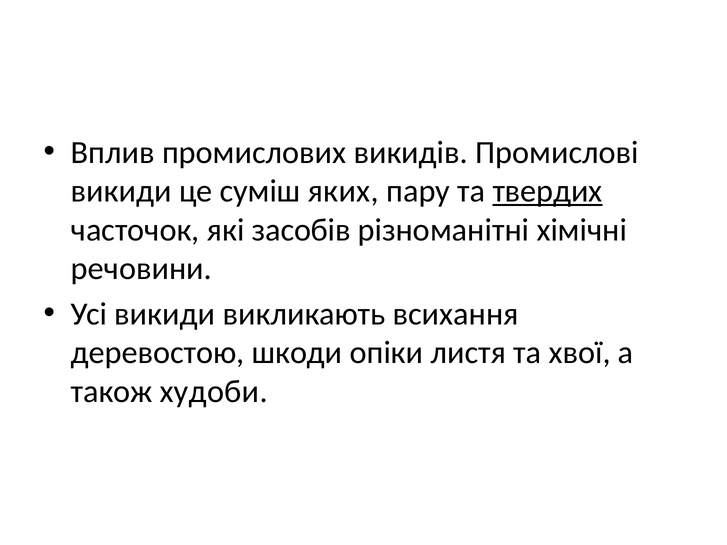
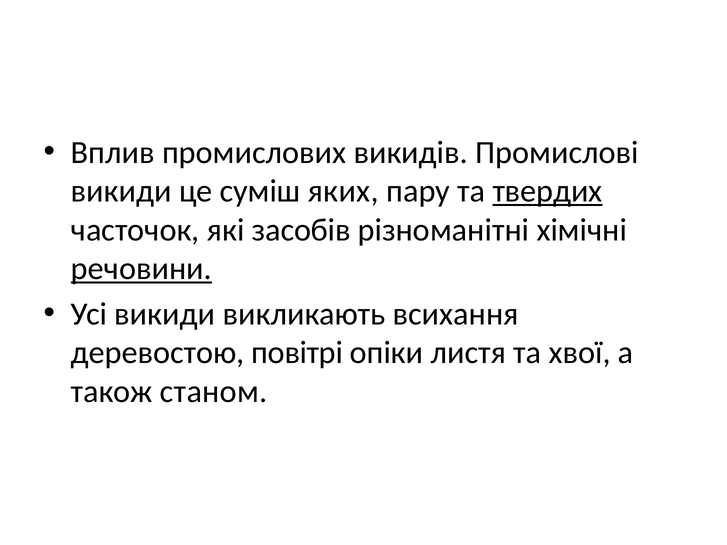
речовини underline: none -> present
шкоди: шкоди -> повітрі
худоби: худоби -> станом
